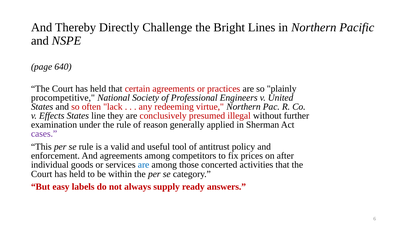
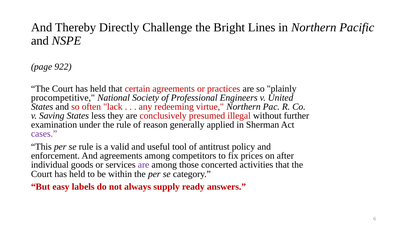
640: 640 -> 922
Effects: Effects -> Saving
line: line -> less
are at (144, 165) colour: blue -> purple
